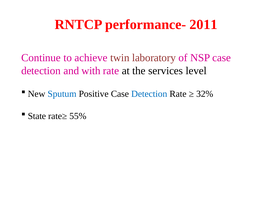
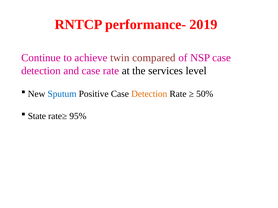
2011: 2011 -> 2019
laboratory: laboratory -> compared
and with: with -> case
Detection at (149, 94) colour: blue -> orange
32%: 32% -> 50%
55%: 55% -> 95%
